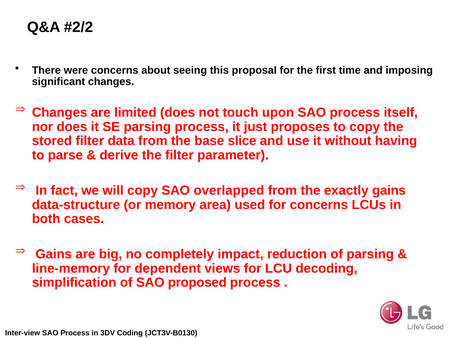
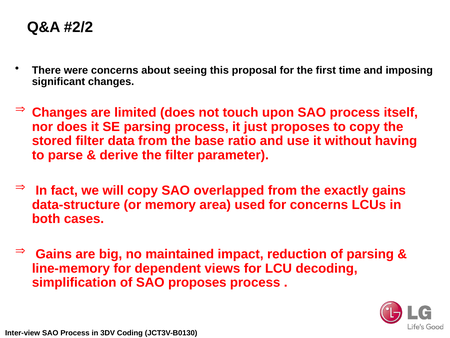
slice: slice -> ratio
completely: completely -> maintained
SAO proposed: proposed -> proposes
